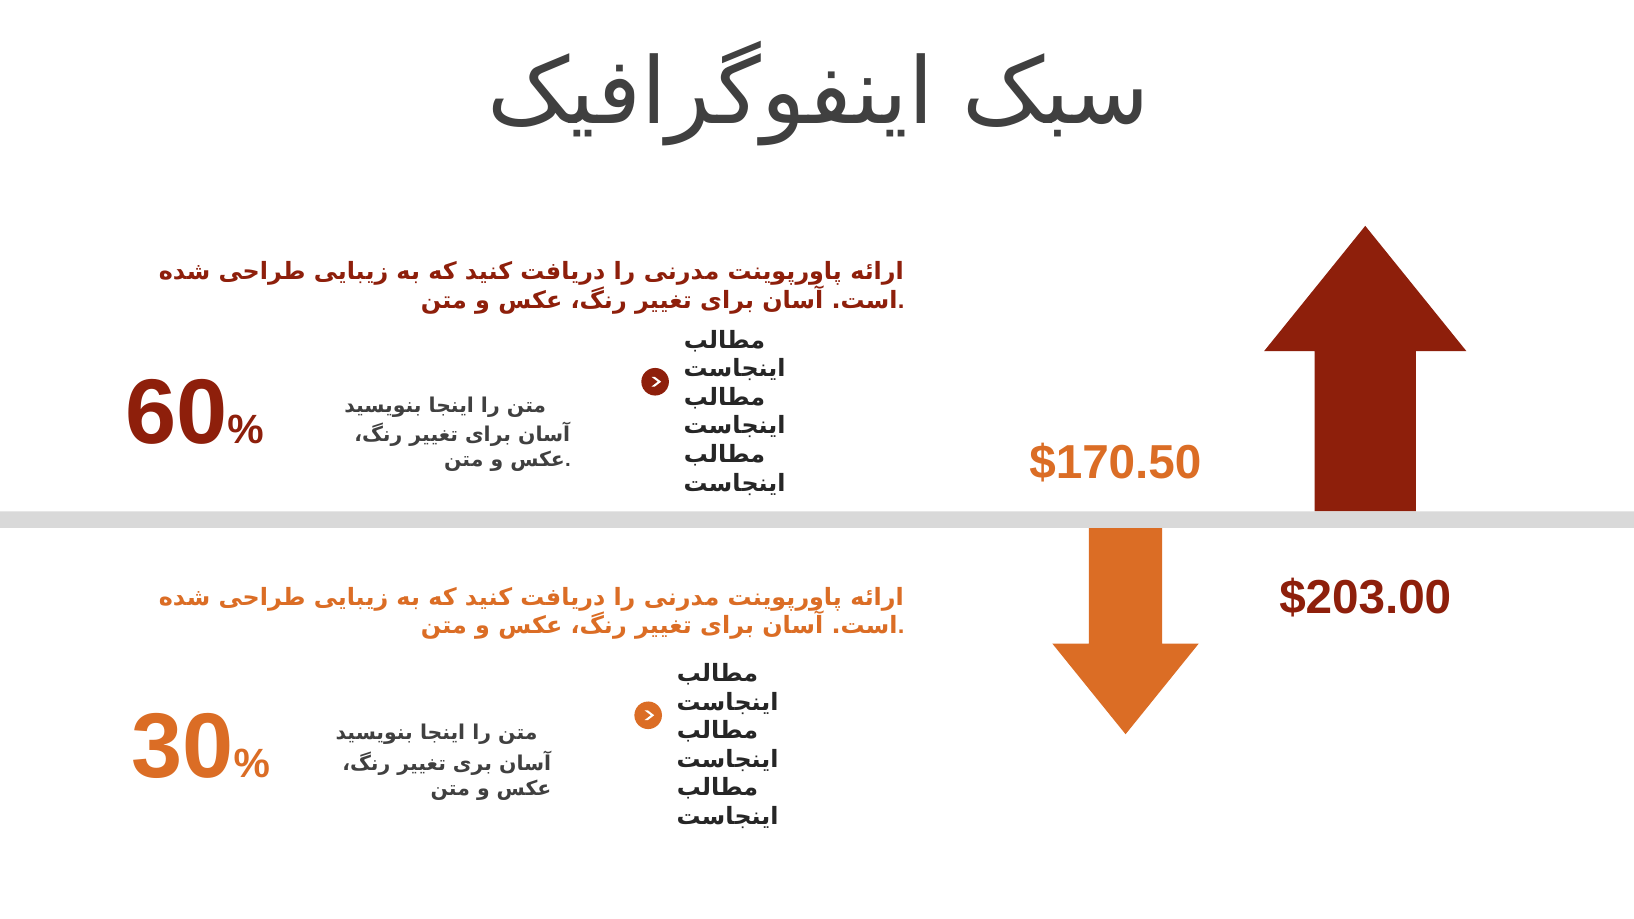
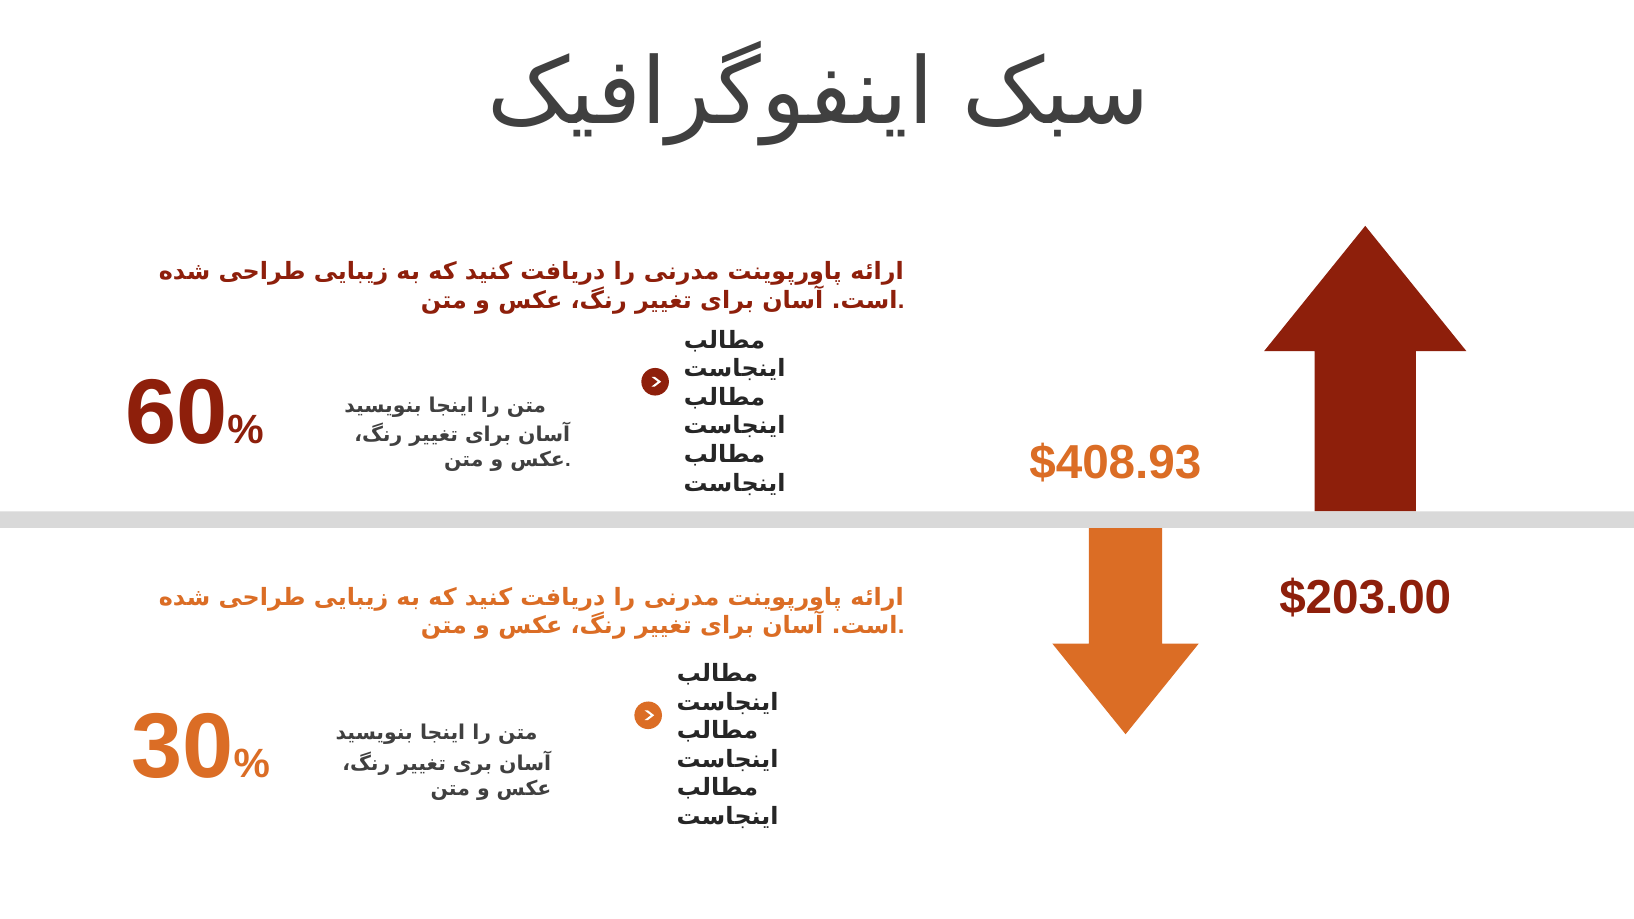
$170.50: $170.50 -> $408.93
